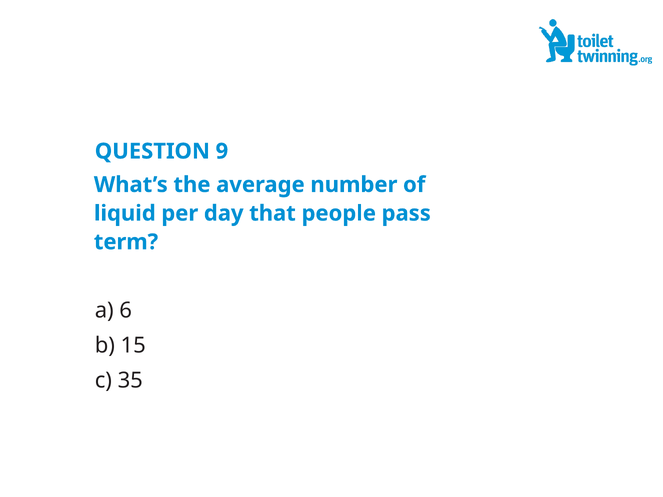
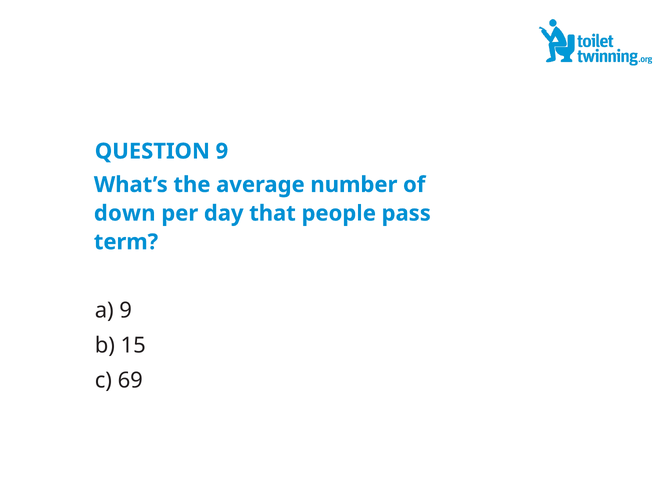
liquid: liquid -> down
a 6: 6 -> 9
35: 35 -> 69
